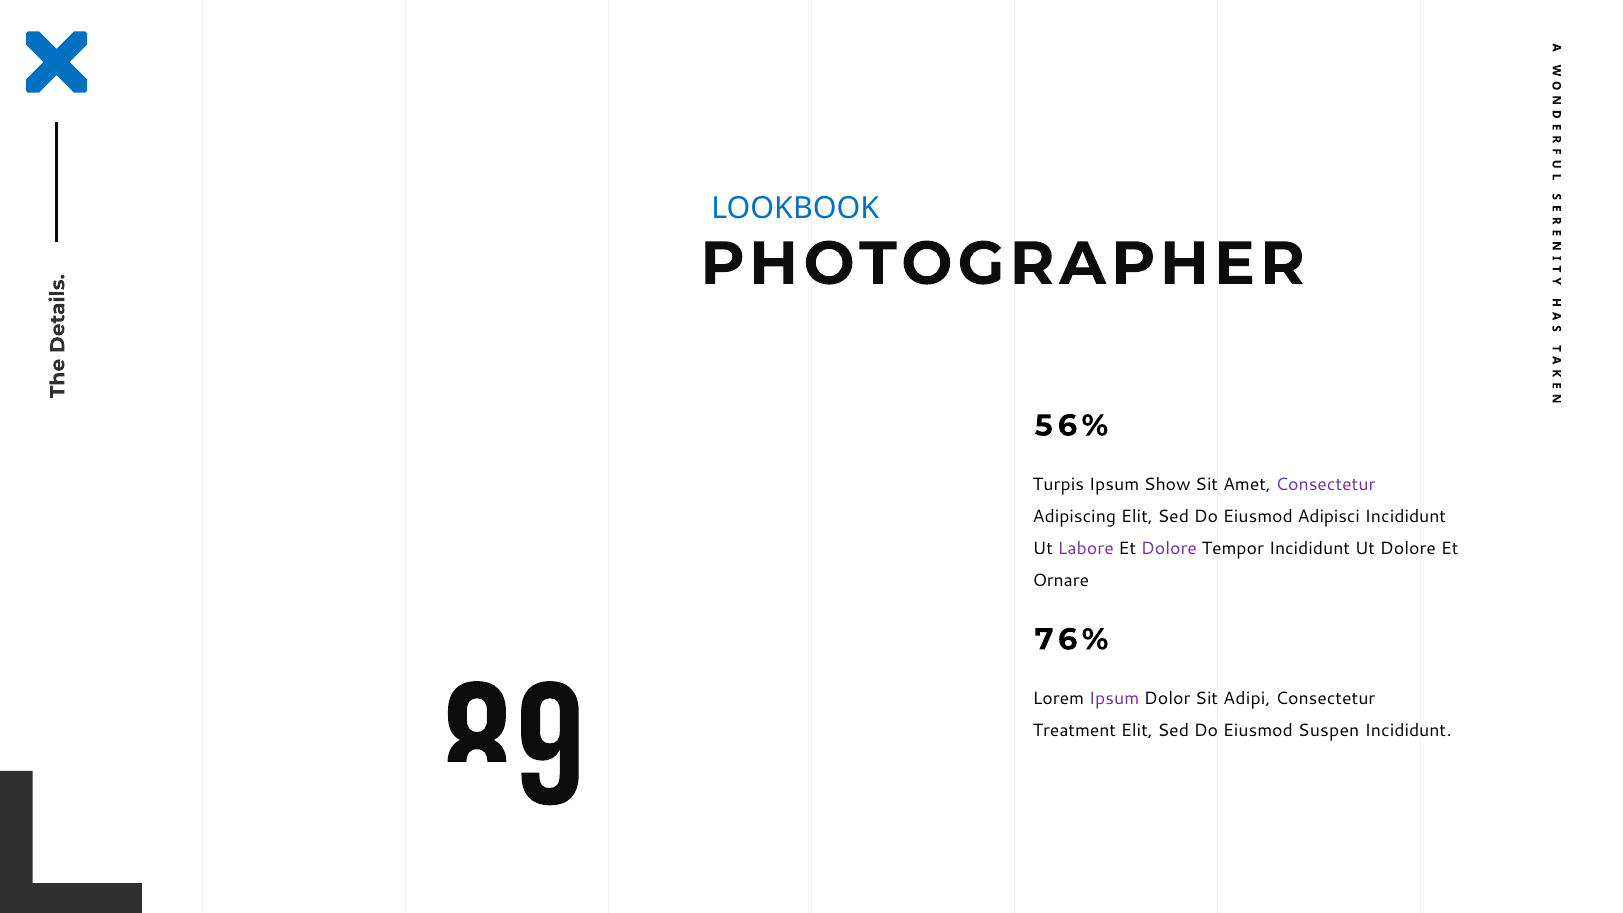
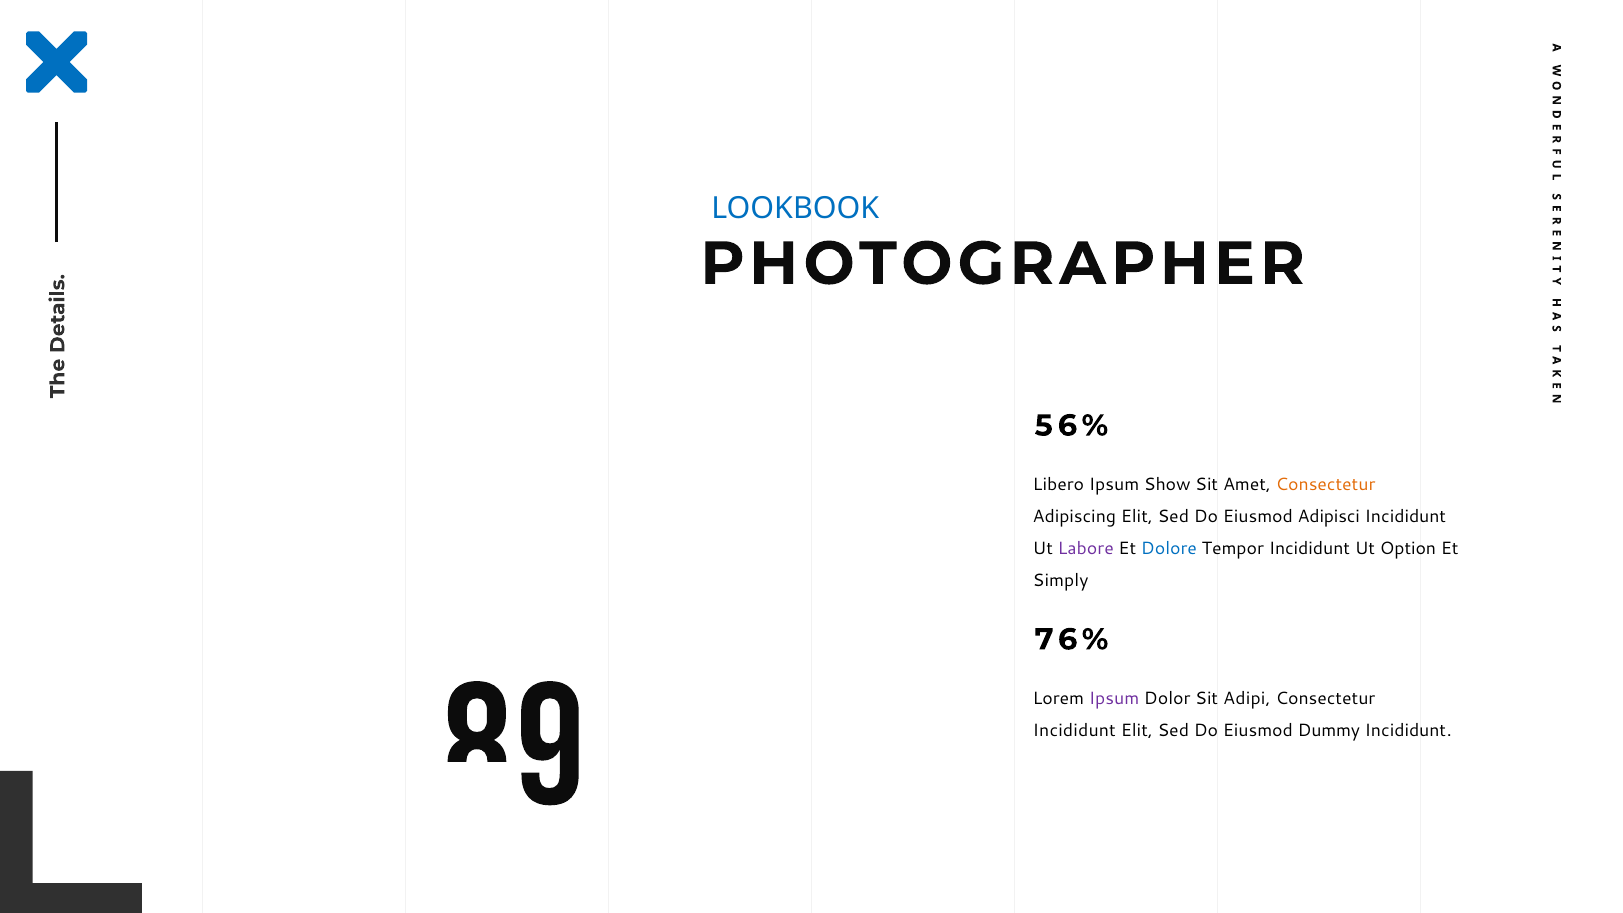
Turpis: Turpis -> Libero
Consectetur at (1326, 485) colour: purple -> orange
Dolore at (1169, 549) colour: purple -> blue
Ut Dolore: Dolore -> Option
Ornare: Ornare -> Simply
Treatment at (1074, 731): Treatment -> Incididunt
Suspen: Suspen -> Dummy
